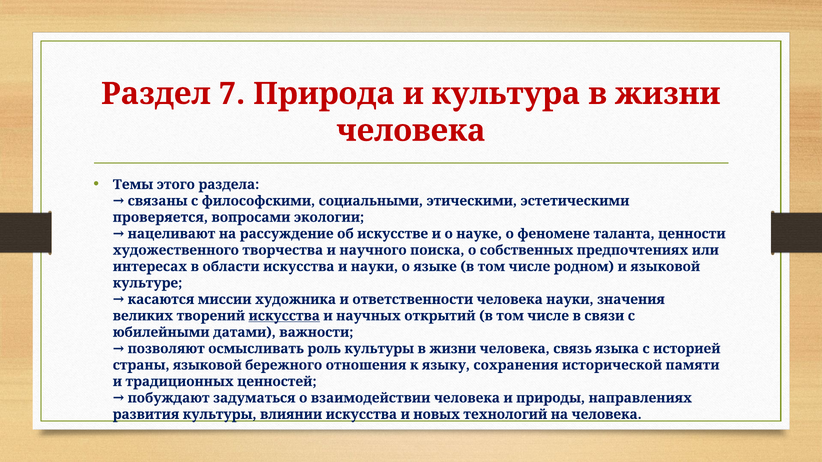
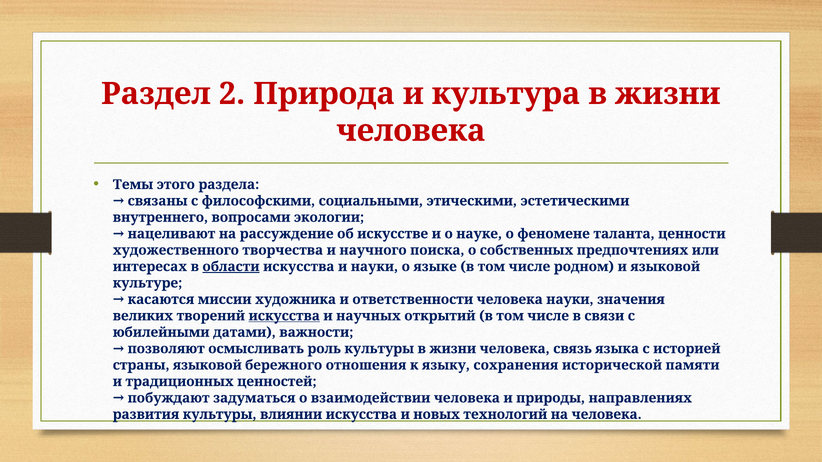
7: 7 -> 2
проверяется: проверяется -> внутреннего
области underline: none -> present
